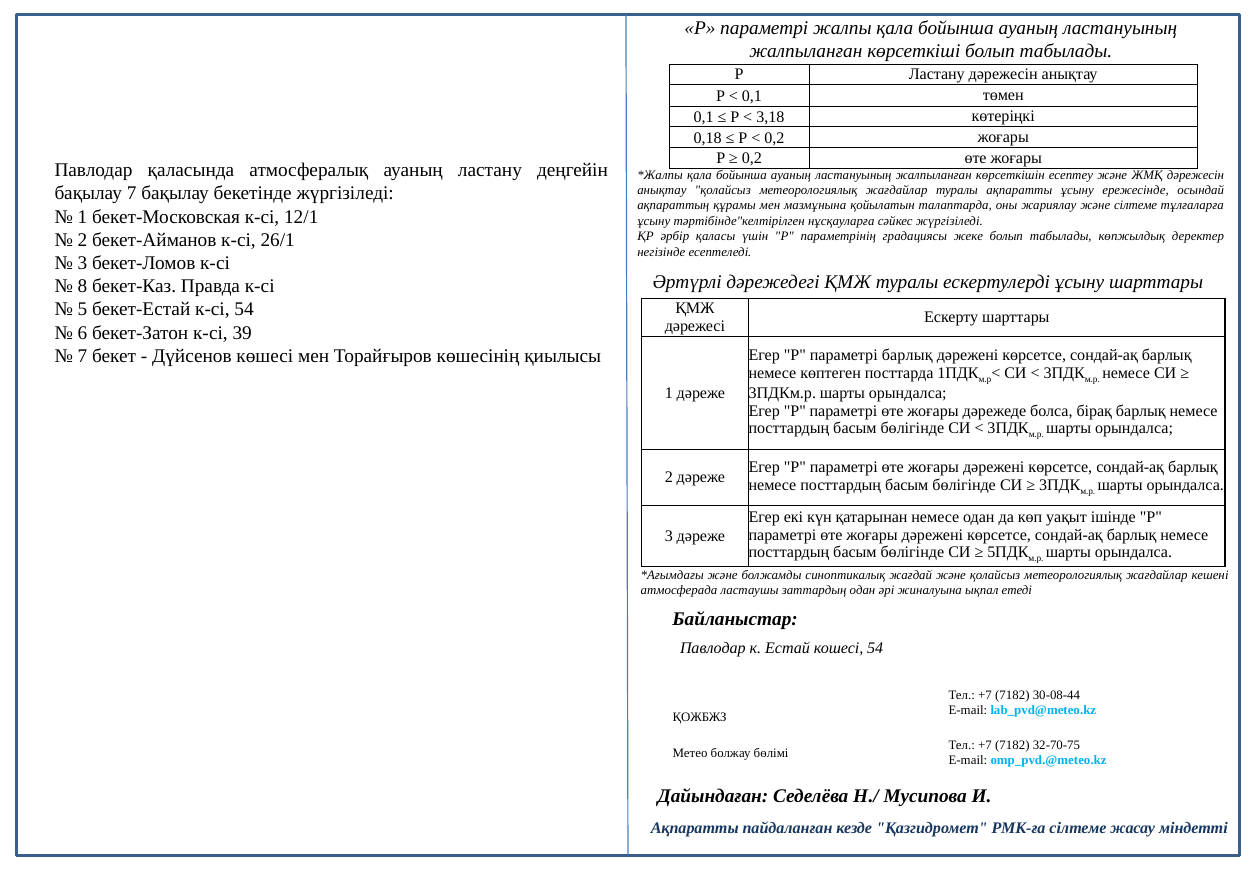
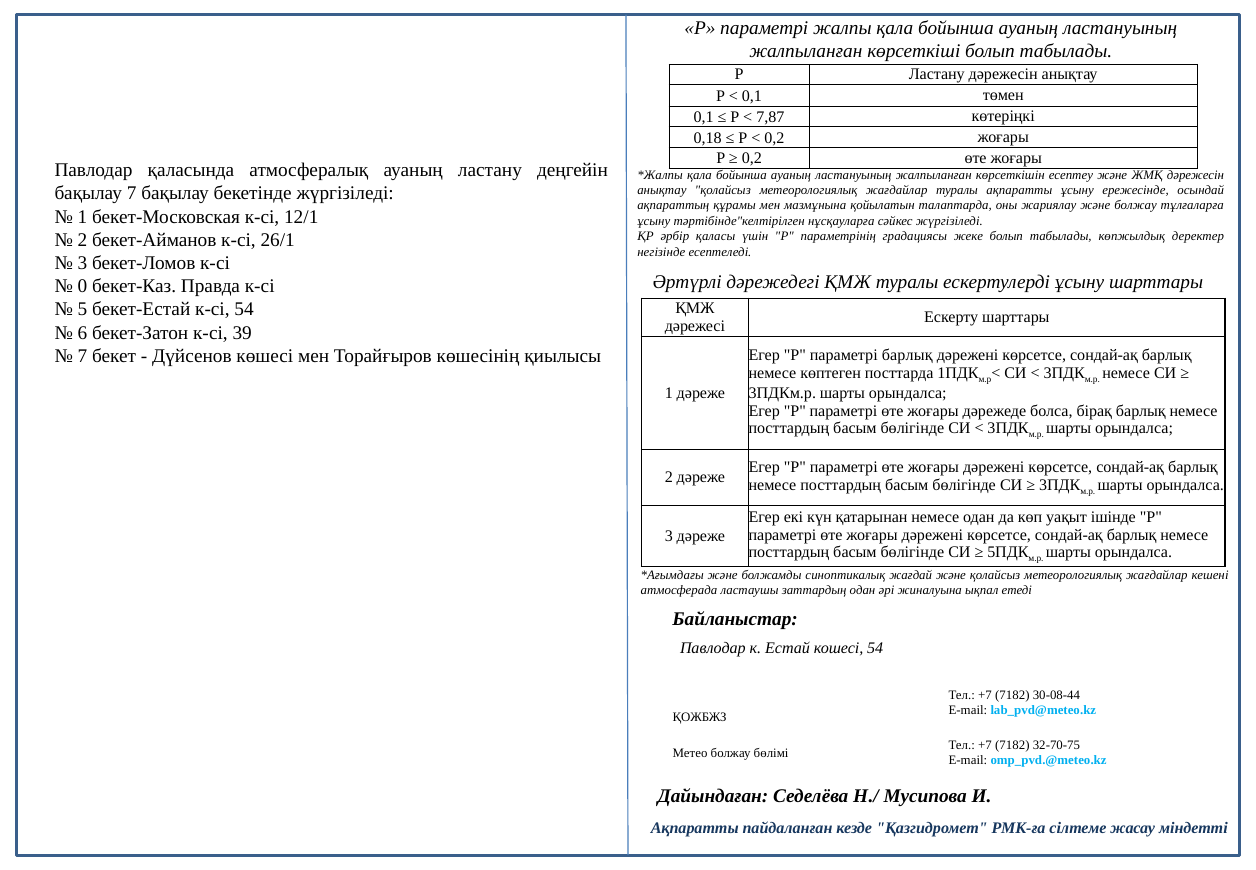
3,18: 3,18 -> 7,87
және сілтеме: сілтеме -> болжау
8: 8 -> 0
